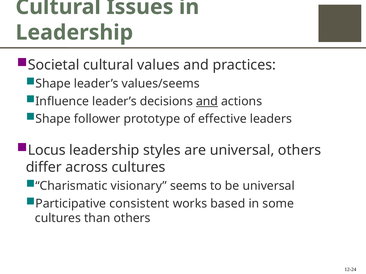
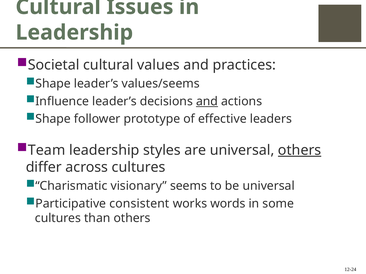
Locus: Locus -> Team
others at (300, 150) underline: none -> present
based: based -> words
